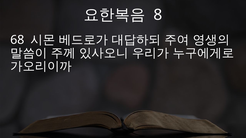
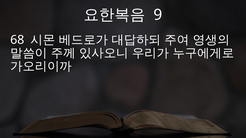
8: 8 -> 9
